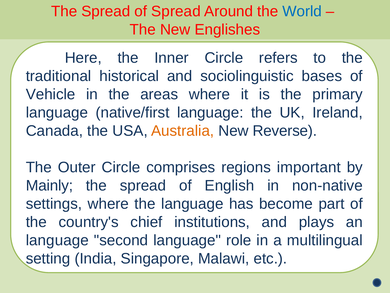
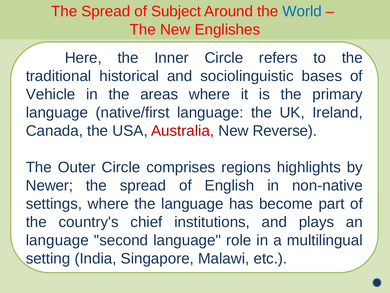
of Spread: Spread -> Subject
Australia colour: orange -> red
important: important -> highlights
Mainly: Mainly -> Newer
